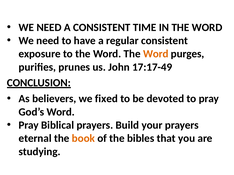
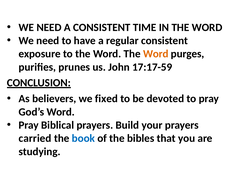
17:17-49: 17:17-49 -> 17:17-59
eternal: eternal -> carried
book colour: orange -> blue
